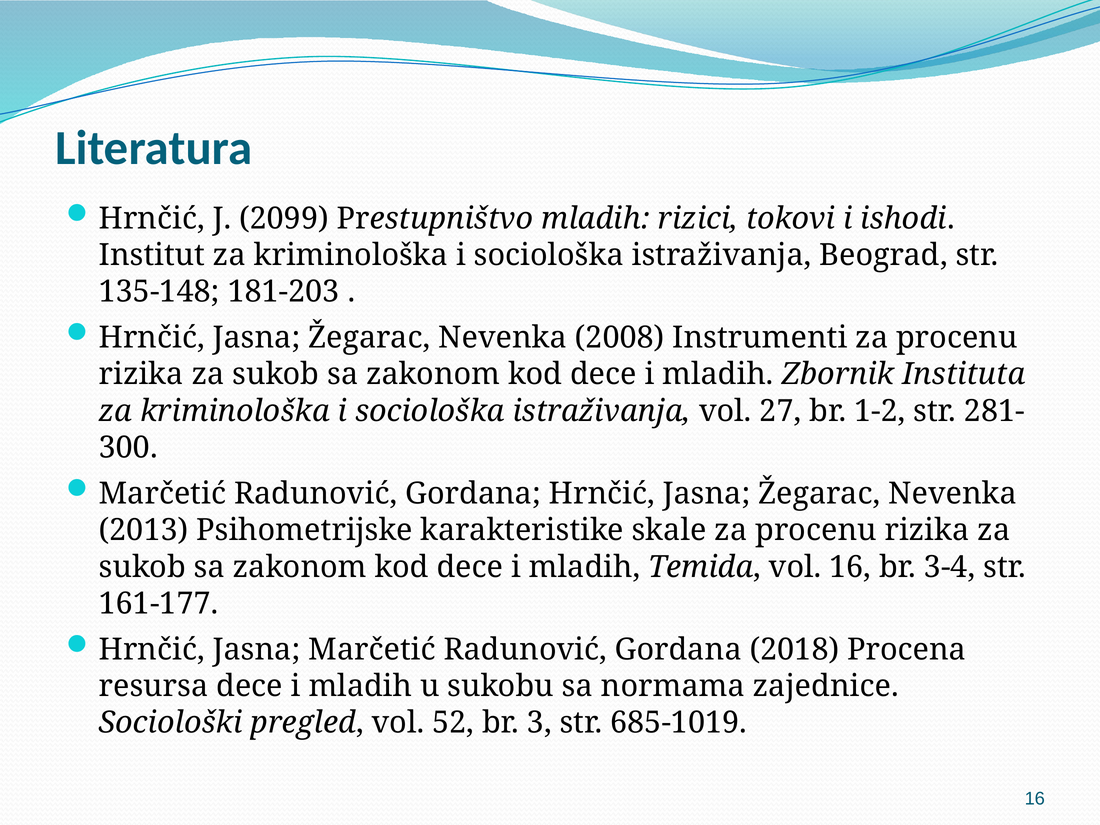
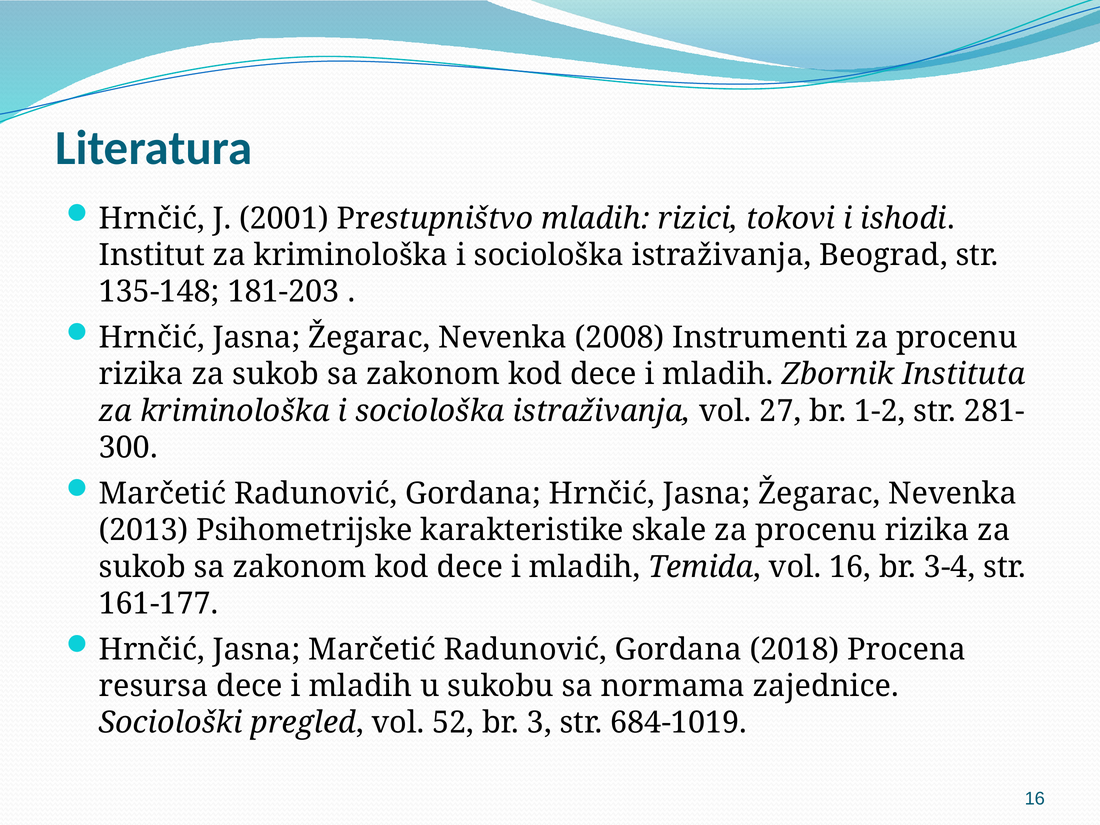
2099: 2099 -> 2001
685-1019: 685-1019 -> 684-1019
